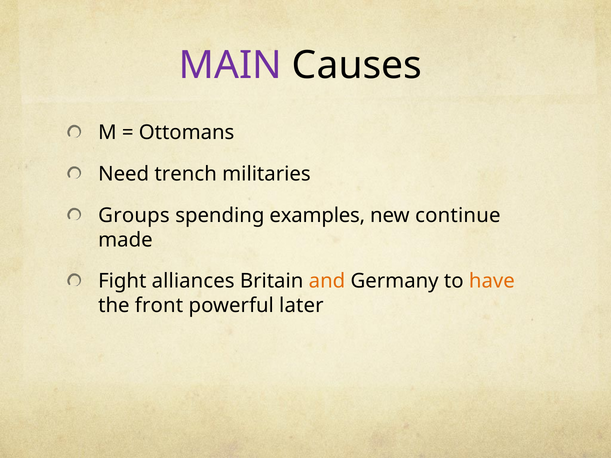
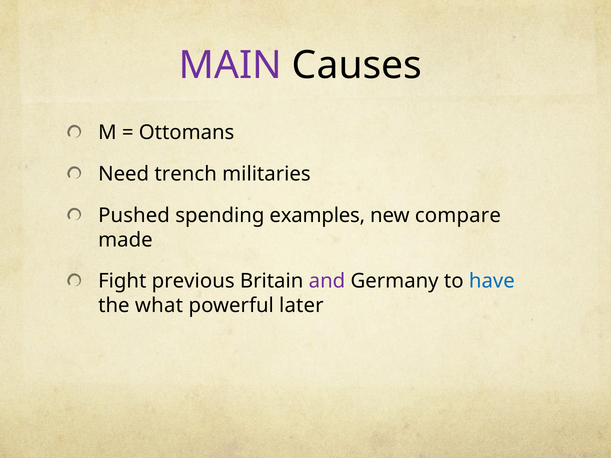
Groups: Groups -> Pushed
continue: continue -> compare
alliances: alliances -> previous
and colour: orange -> purple
have colour: orange -> blue
front: front -> what
